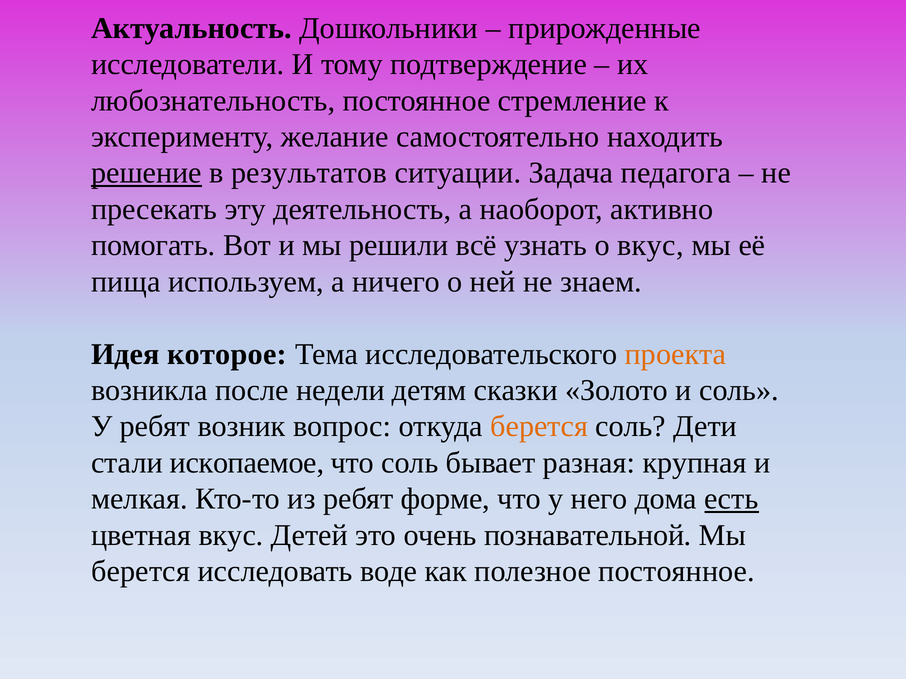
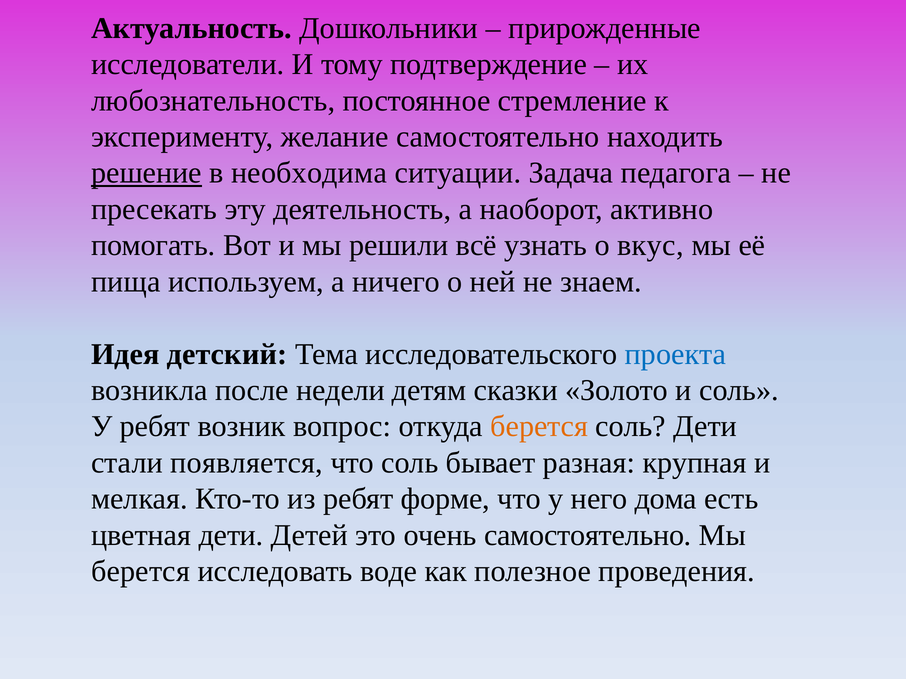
результатов: результатов -> необходима
которое: которое -> детский
проекта colour: orange -> blue
ископаемое: ископаемое -> появляется
есть underline: present -> none
цветная вкус: вкус -> дети
очень познавательной: познавательной -> самостоятельно
полезное постоянное: постоянное -> проведения
